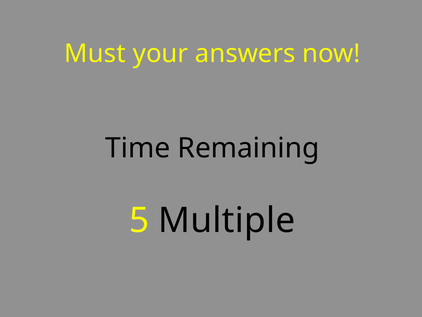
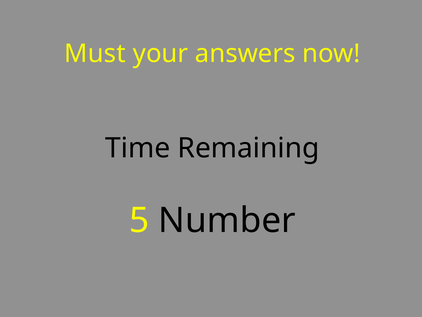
Multiple: Multiple -> Number
